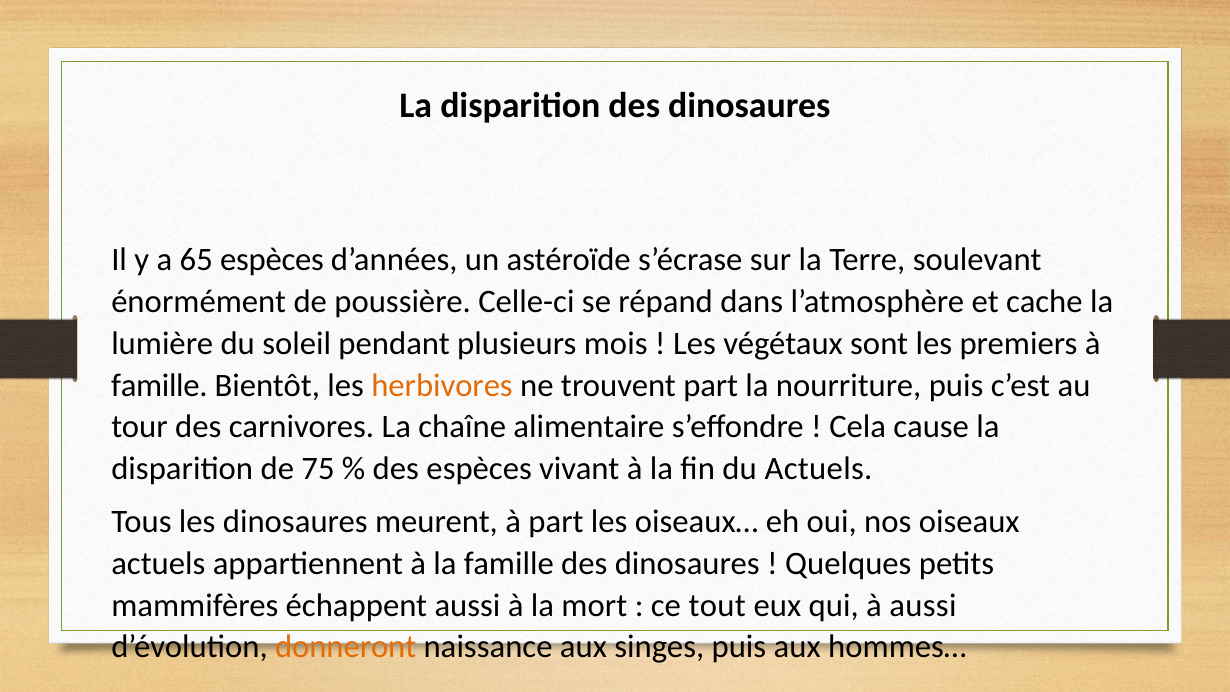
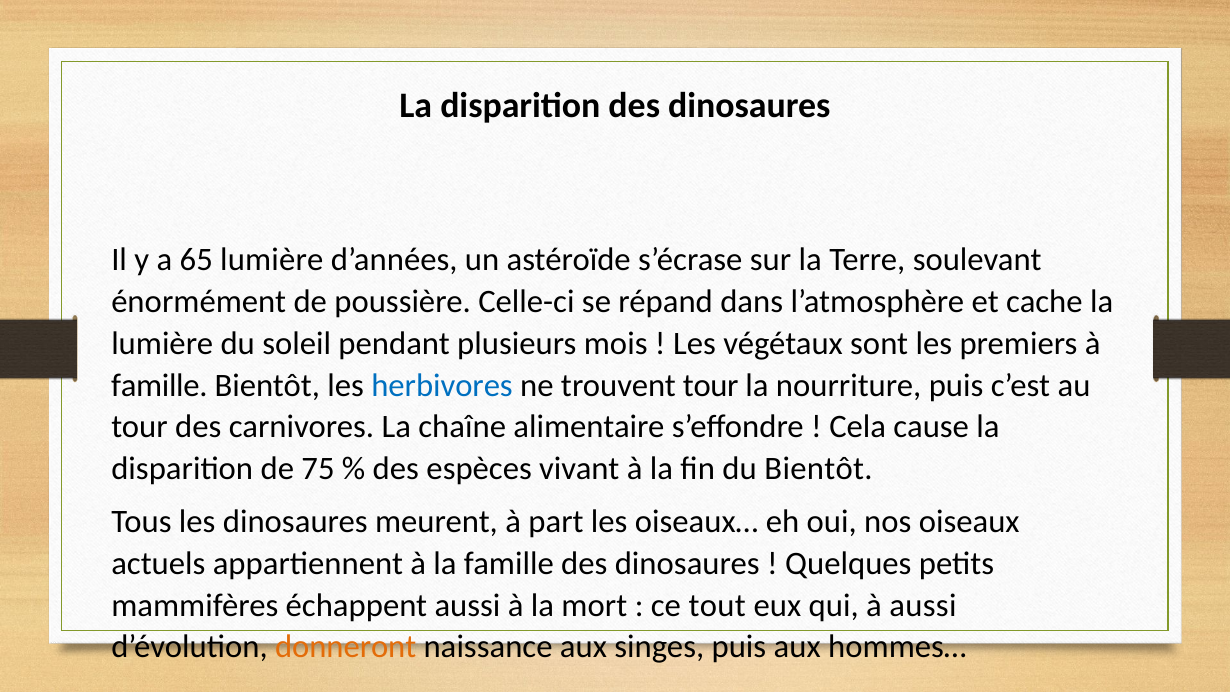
65 espèces: espèces -> lumière
herbivores colour: orange -> blue
trouvent part: part -> tour
du Actuels: Actuels -> Bientôt
